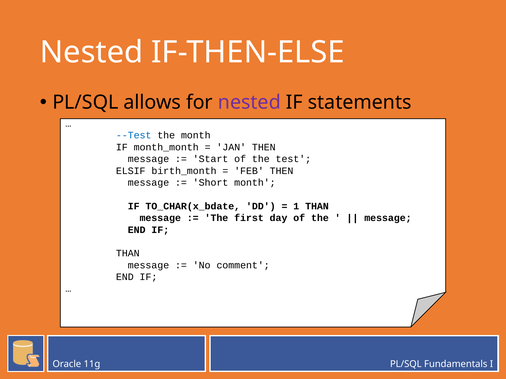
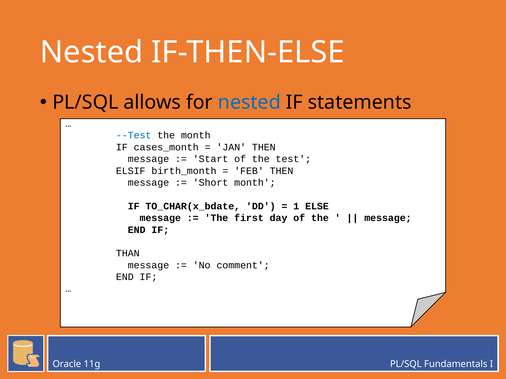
nested at (249, 103) colour: purple -> blue
month_month: month_month -> cases_month
1 THAN: THAN -> ELSE
